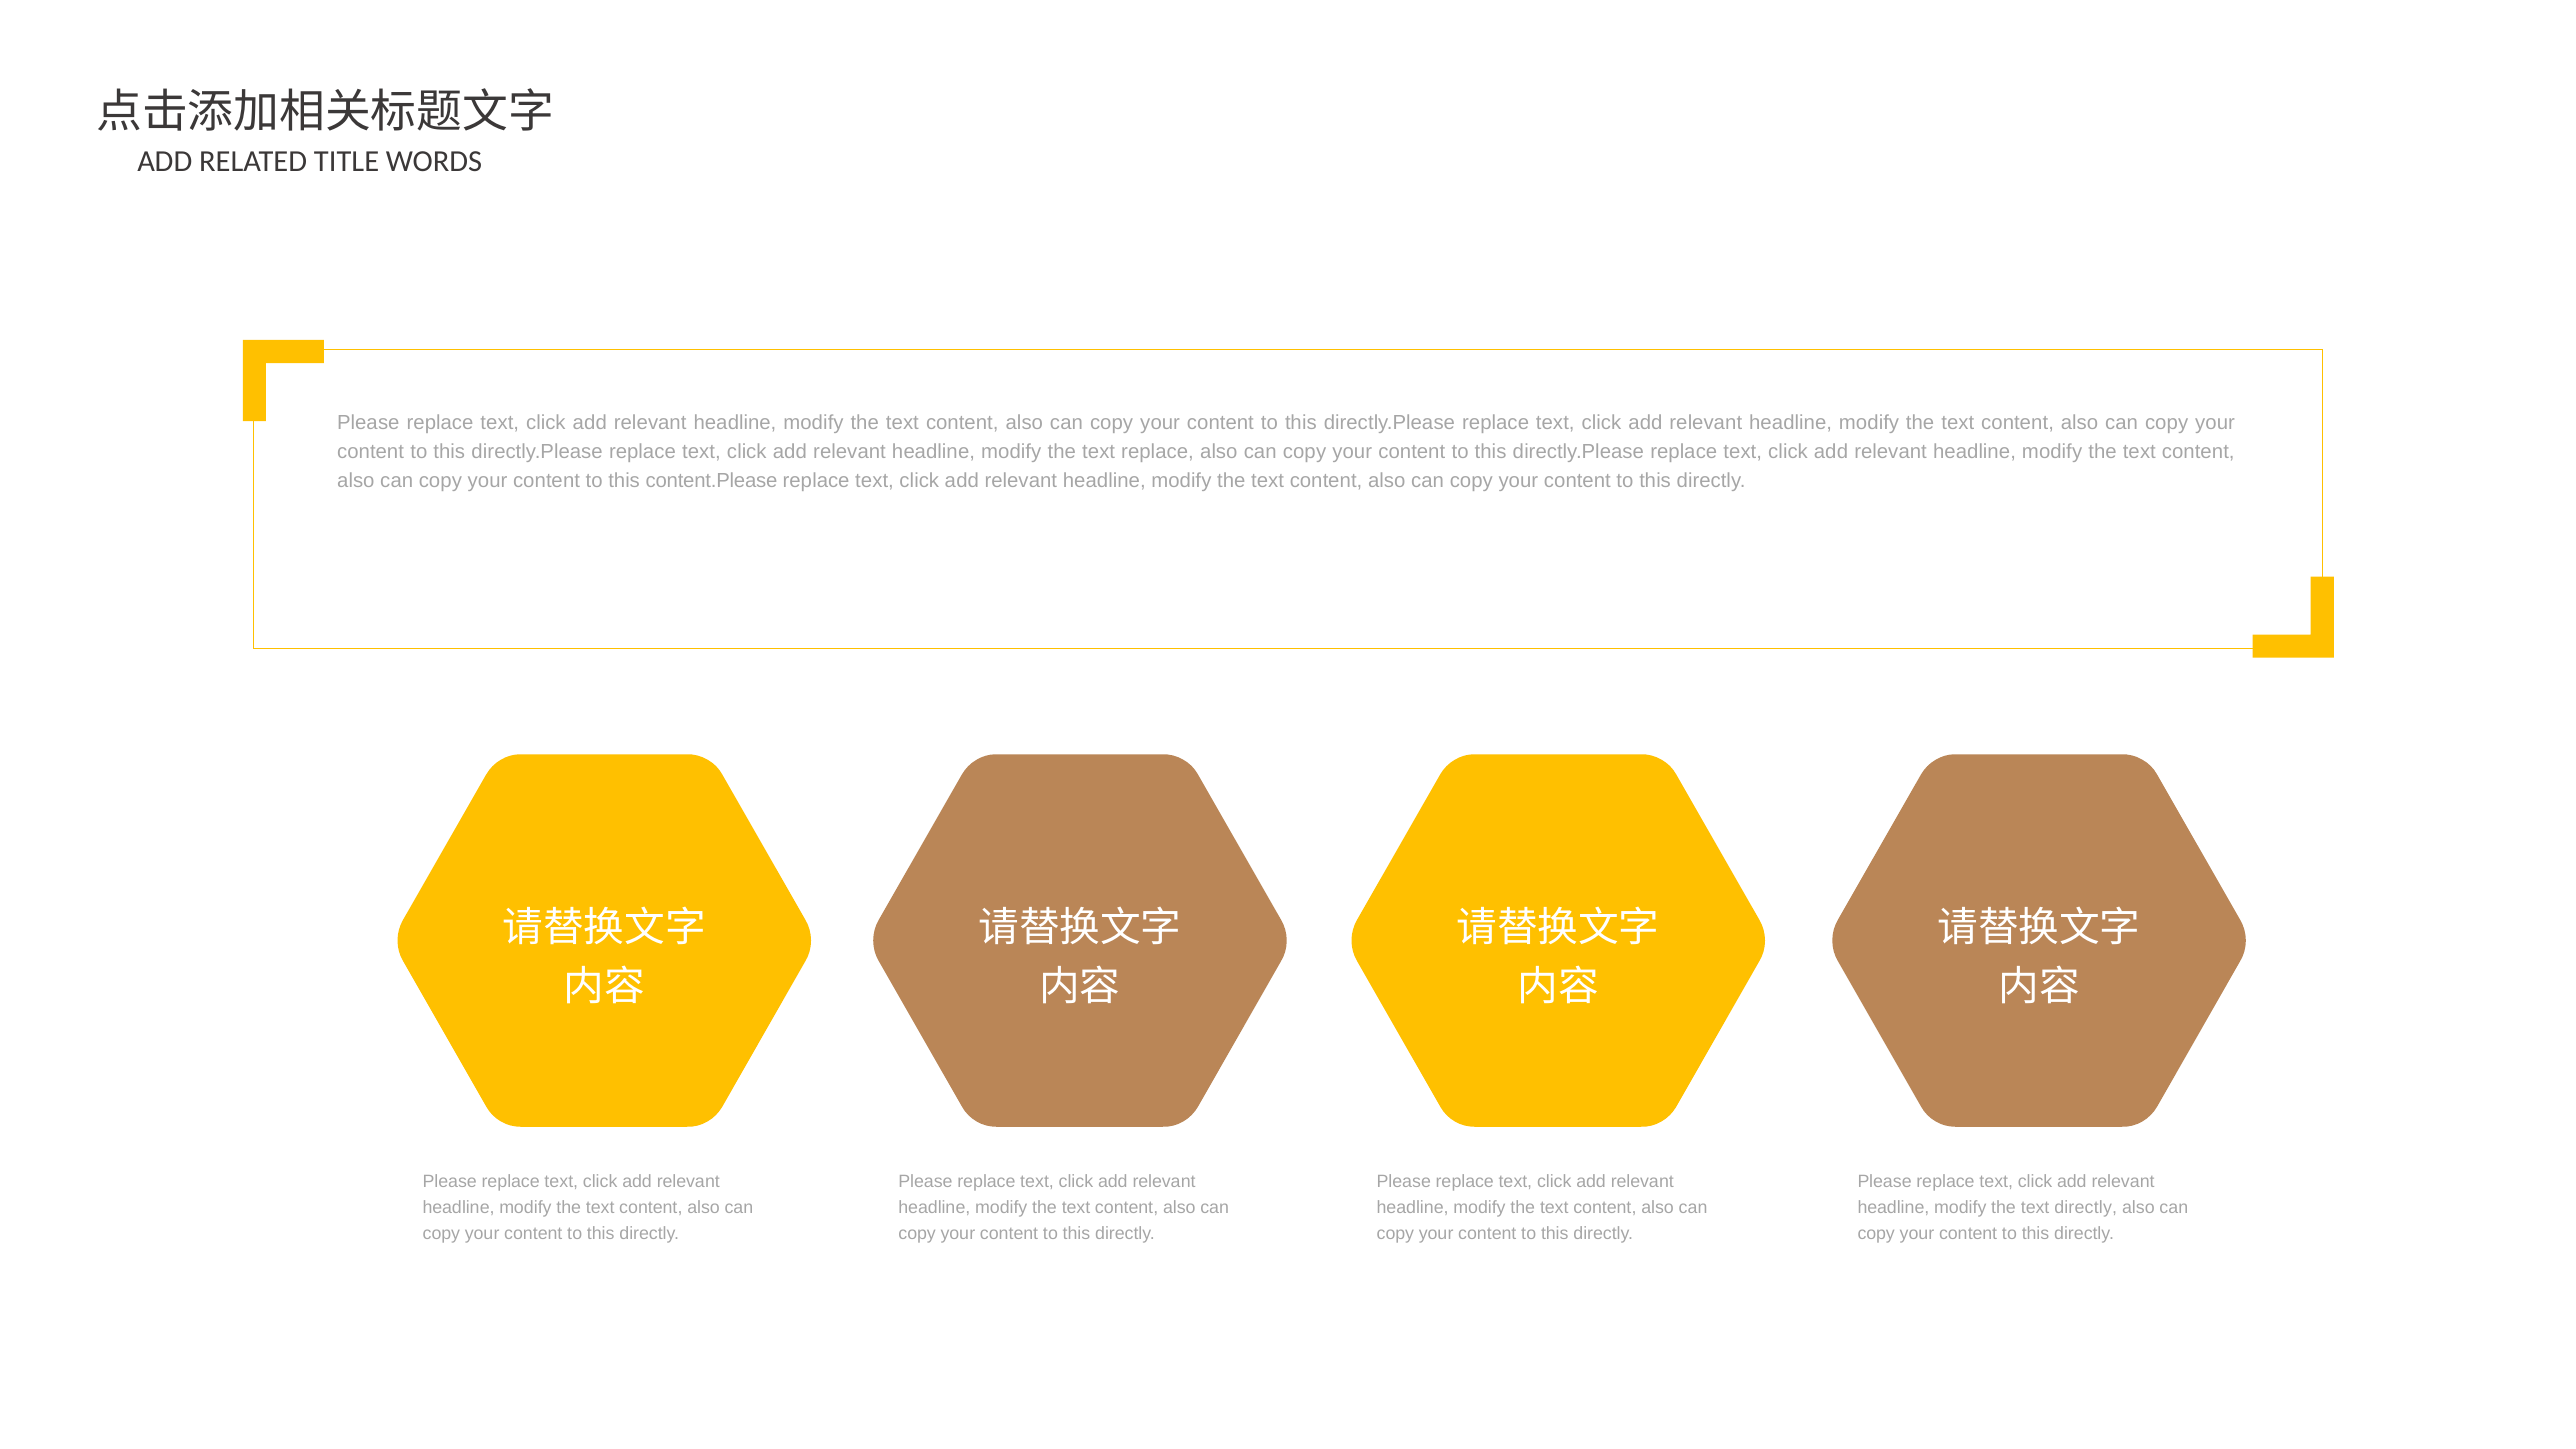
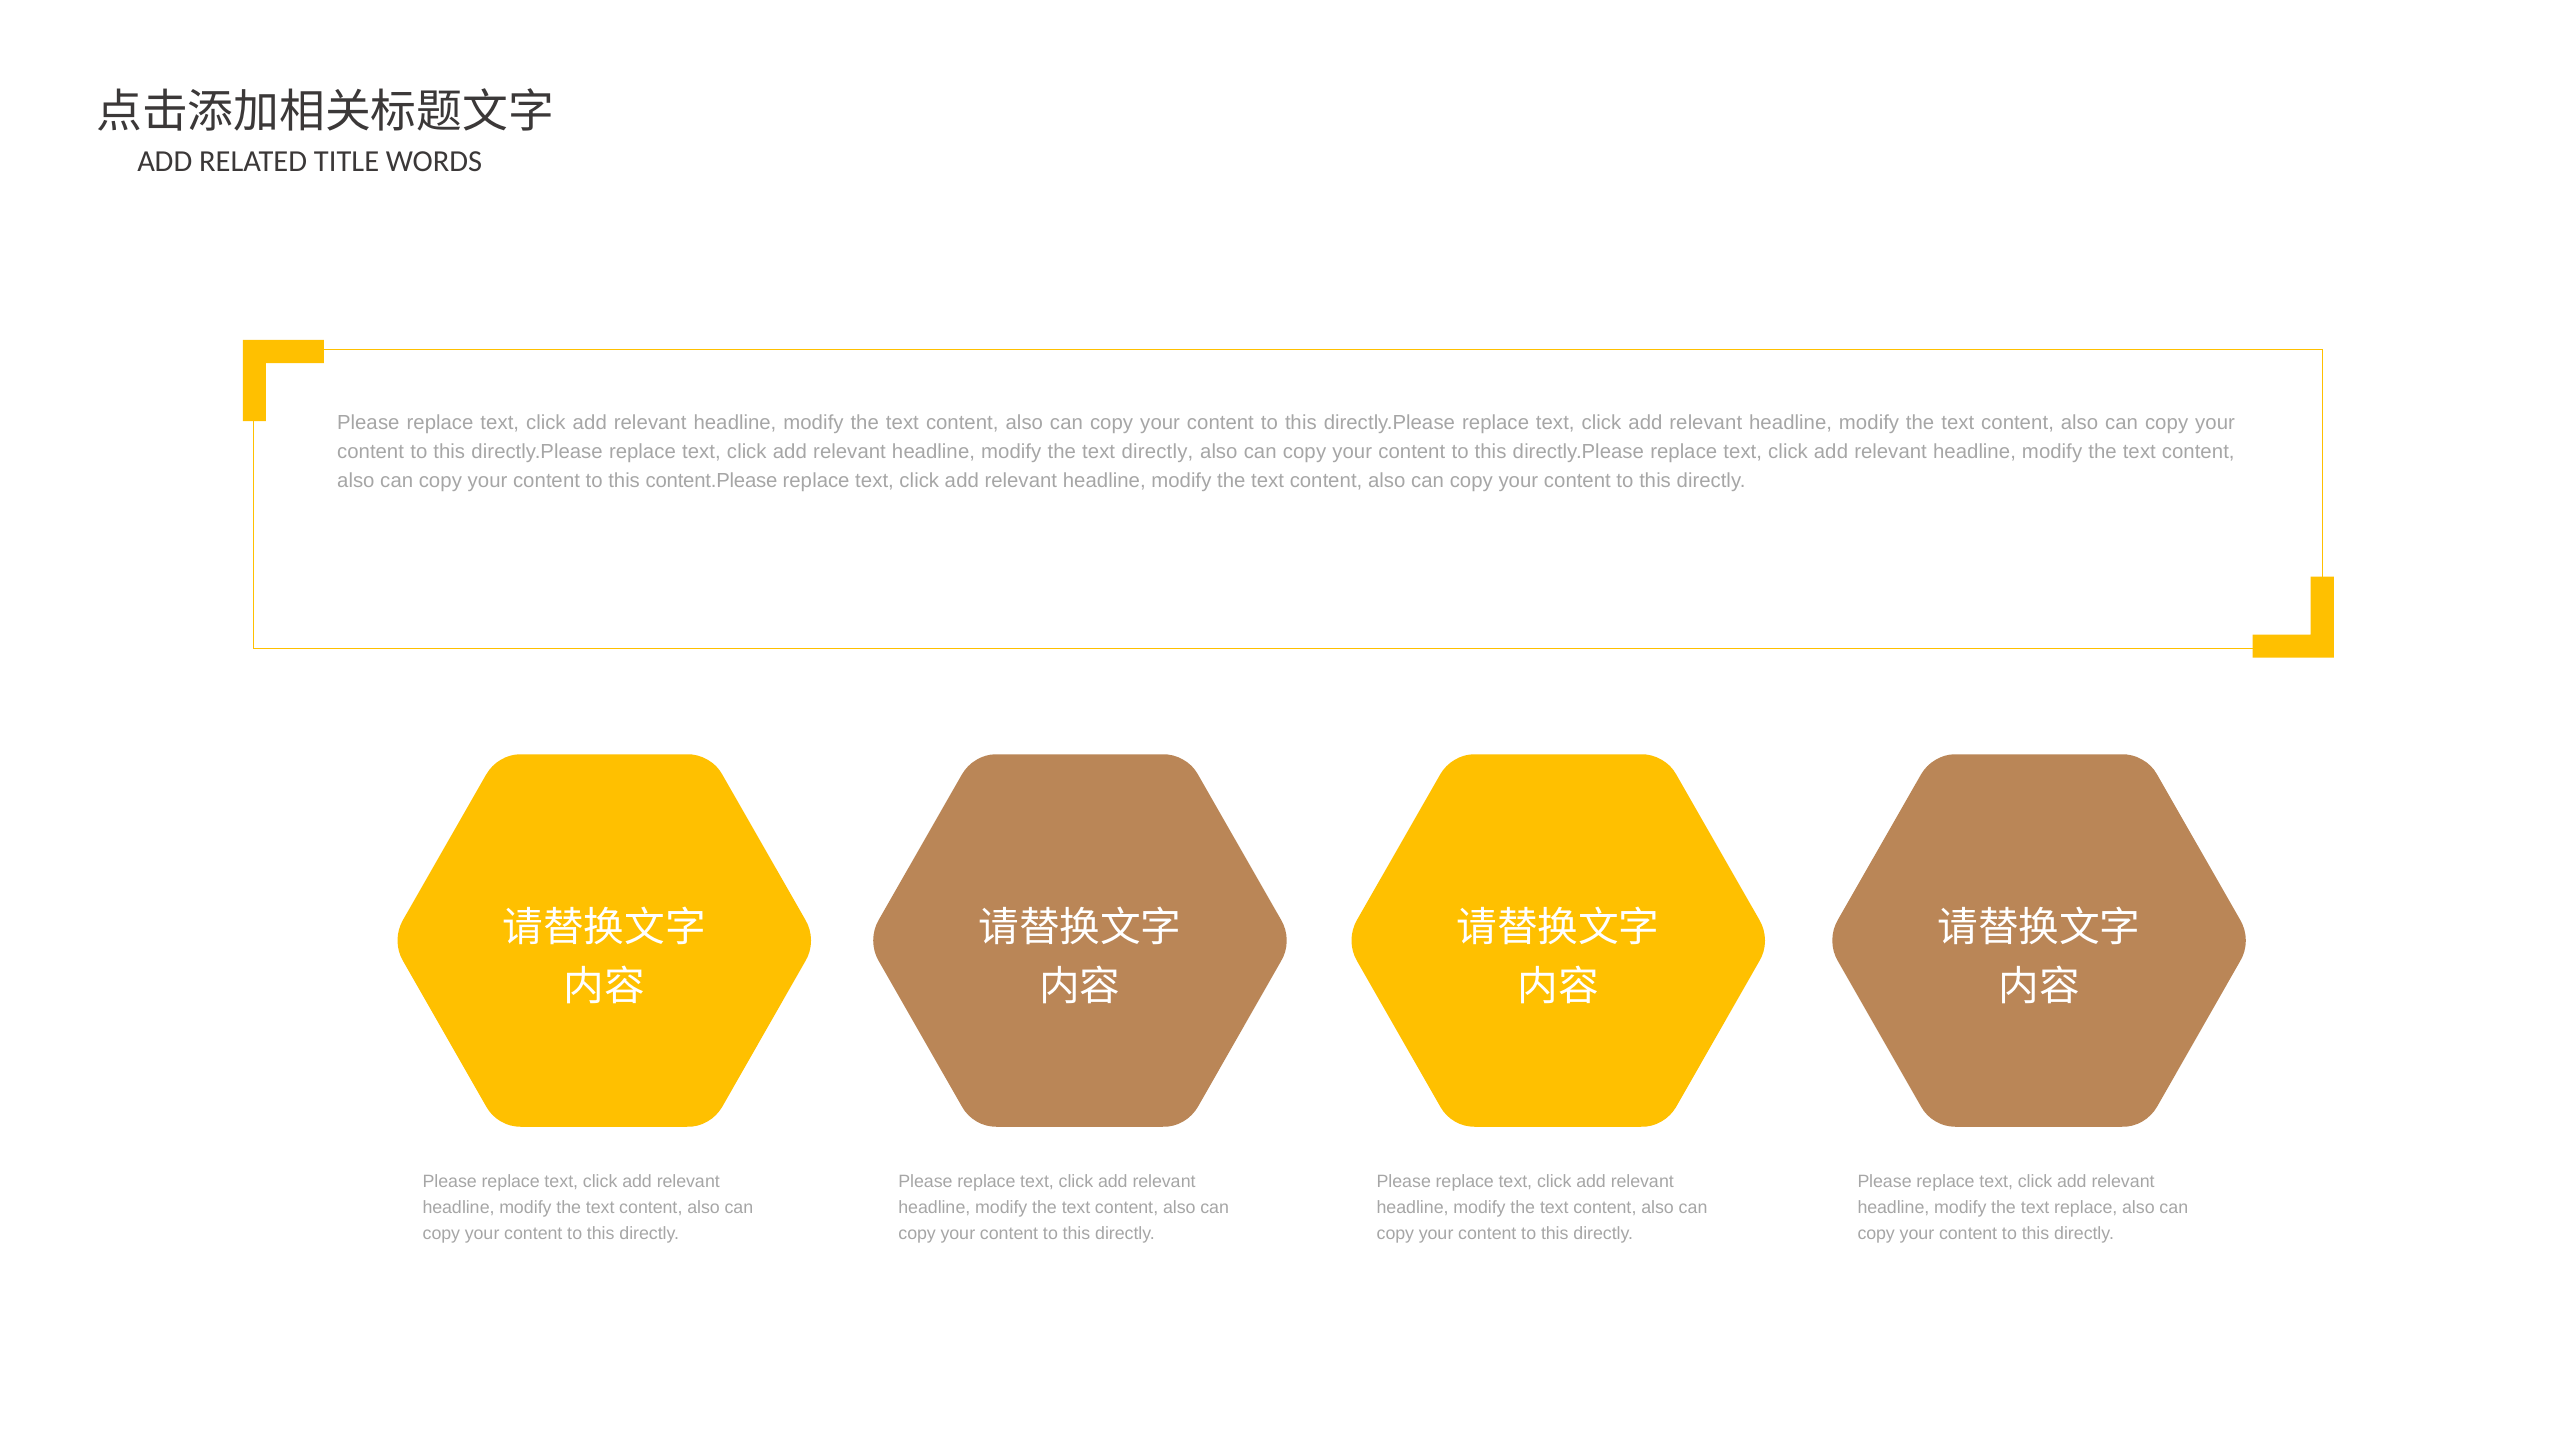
text replace: replace -> directly
text directly: directly -> replace
